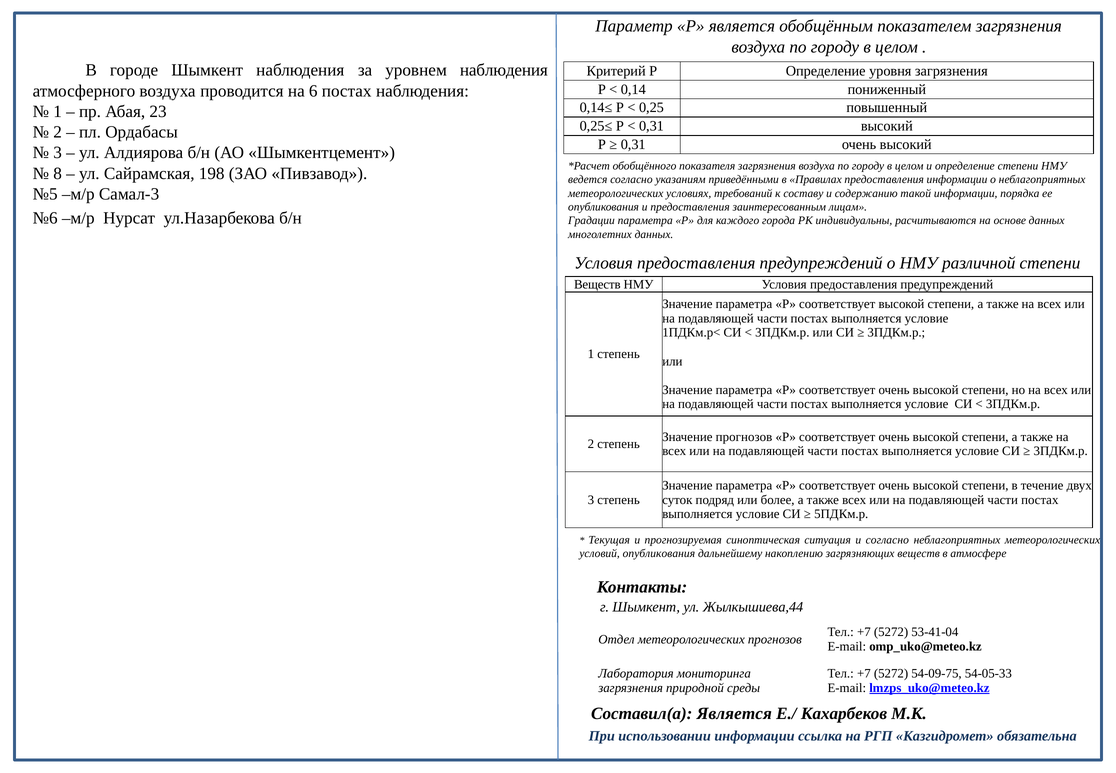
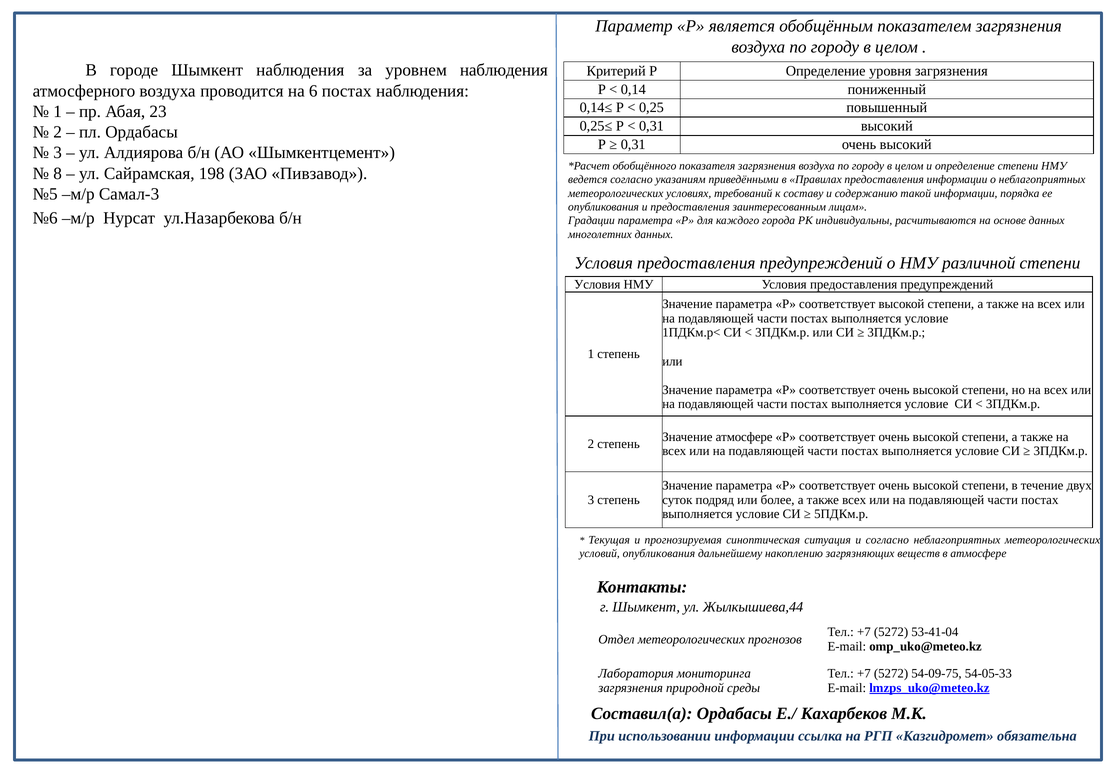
Веществ at (597, 284): Веществ -> Условия
Значение прогнозов: прогнозов -> атмосфере
Составил(а Является: Является -> Ордабасы
